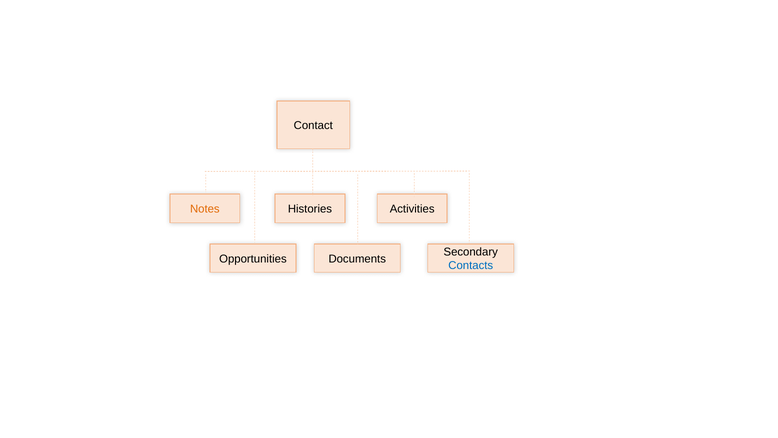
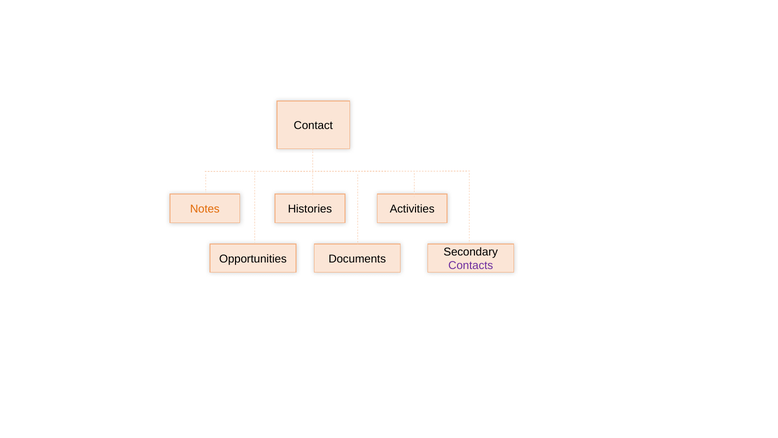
Contacts colour: blue -> purple
